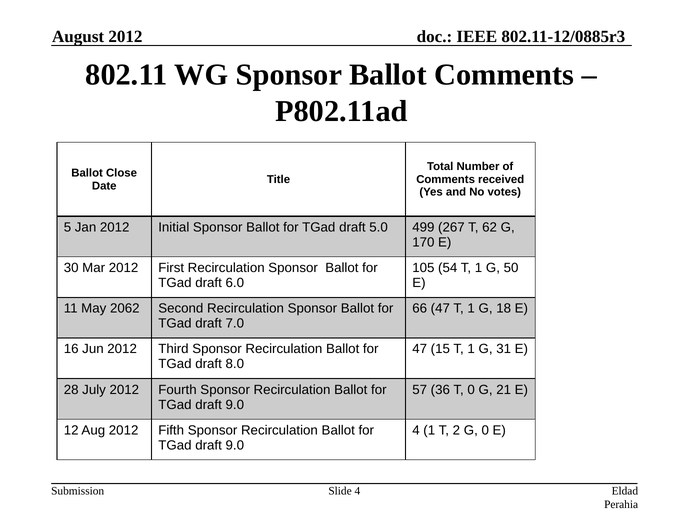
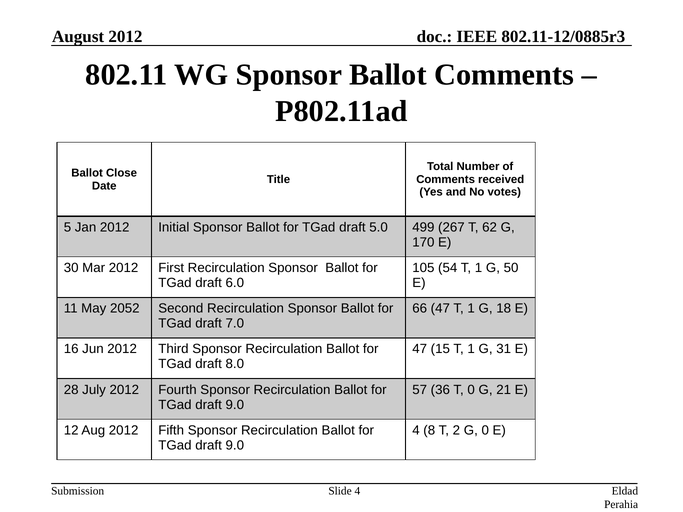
2062: 2062 -> 2052
4 1: 1 -> 8
